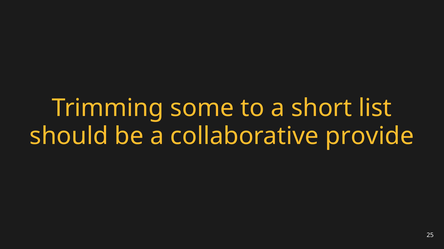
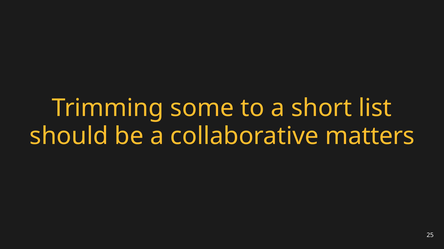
provide: provide -> matters
